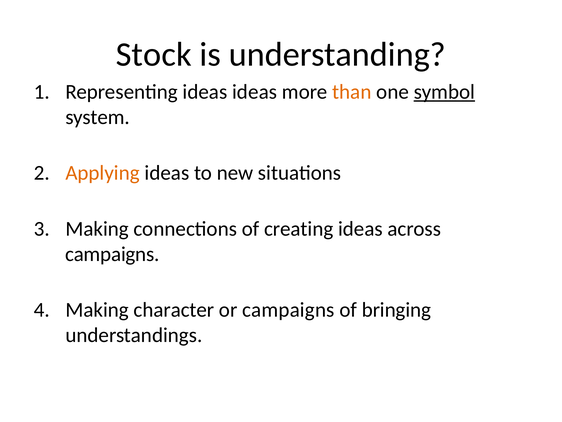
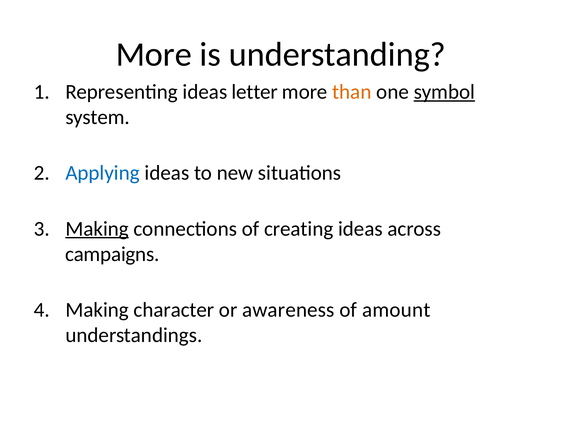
Stock at (154, 54): Stock -> More
ideas ideas: ideas -> letter
Applying colour: orange -> blue
Making at (97, 228) underline: none -> present
or campaigns: campaigns -> awareness
bringing: bringing -> amount
